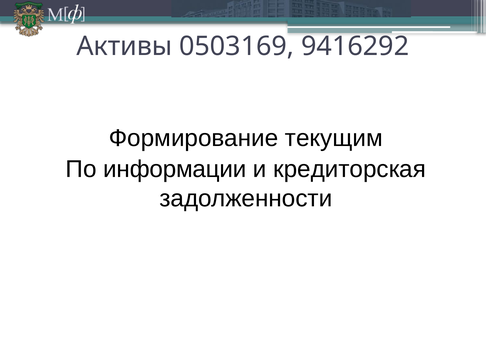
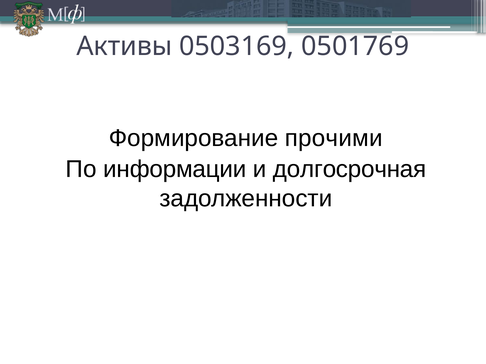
9416292: 9416292 -> 0501769
текущим: текущим -> прочими
кредиторская: кредиторская -> долгосрочная
